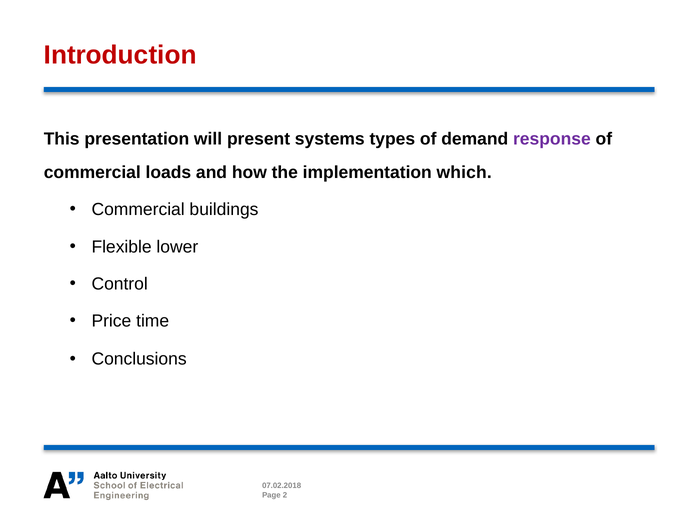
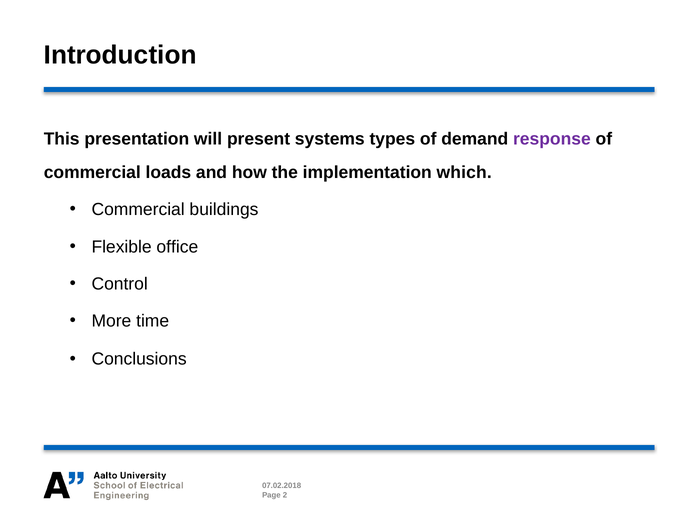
Introduction colour: red -> black
lower: lower -> office
Price: Price -> More
